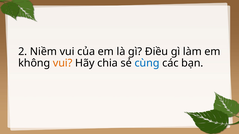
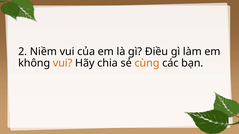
cùng colour: blue -> orange
